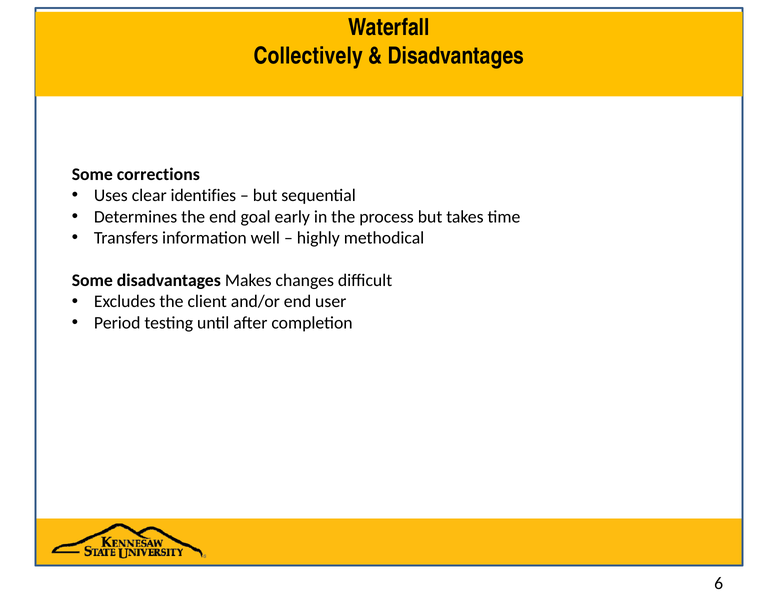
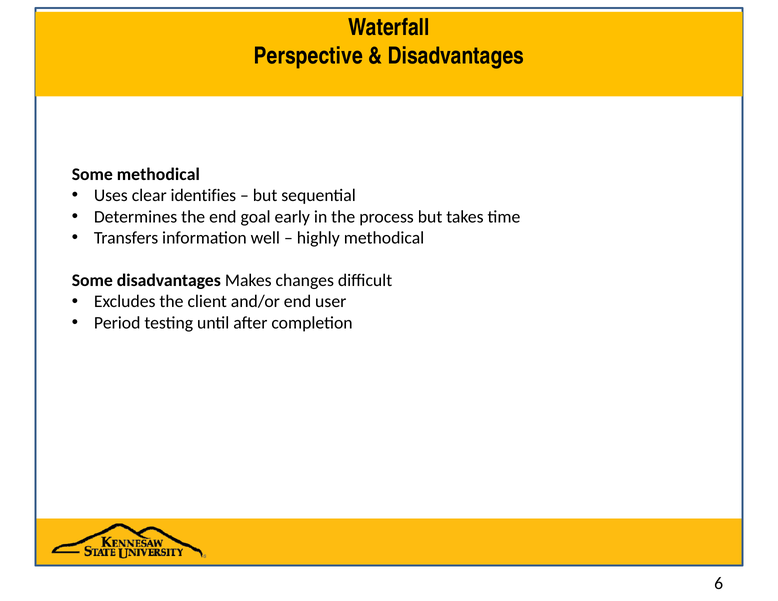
Collectively: Collectively -> Perspective
Some corrections: corrections -> methodical
